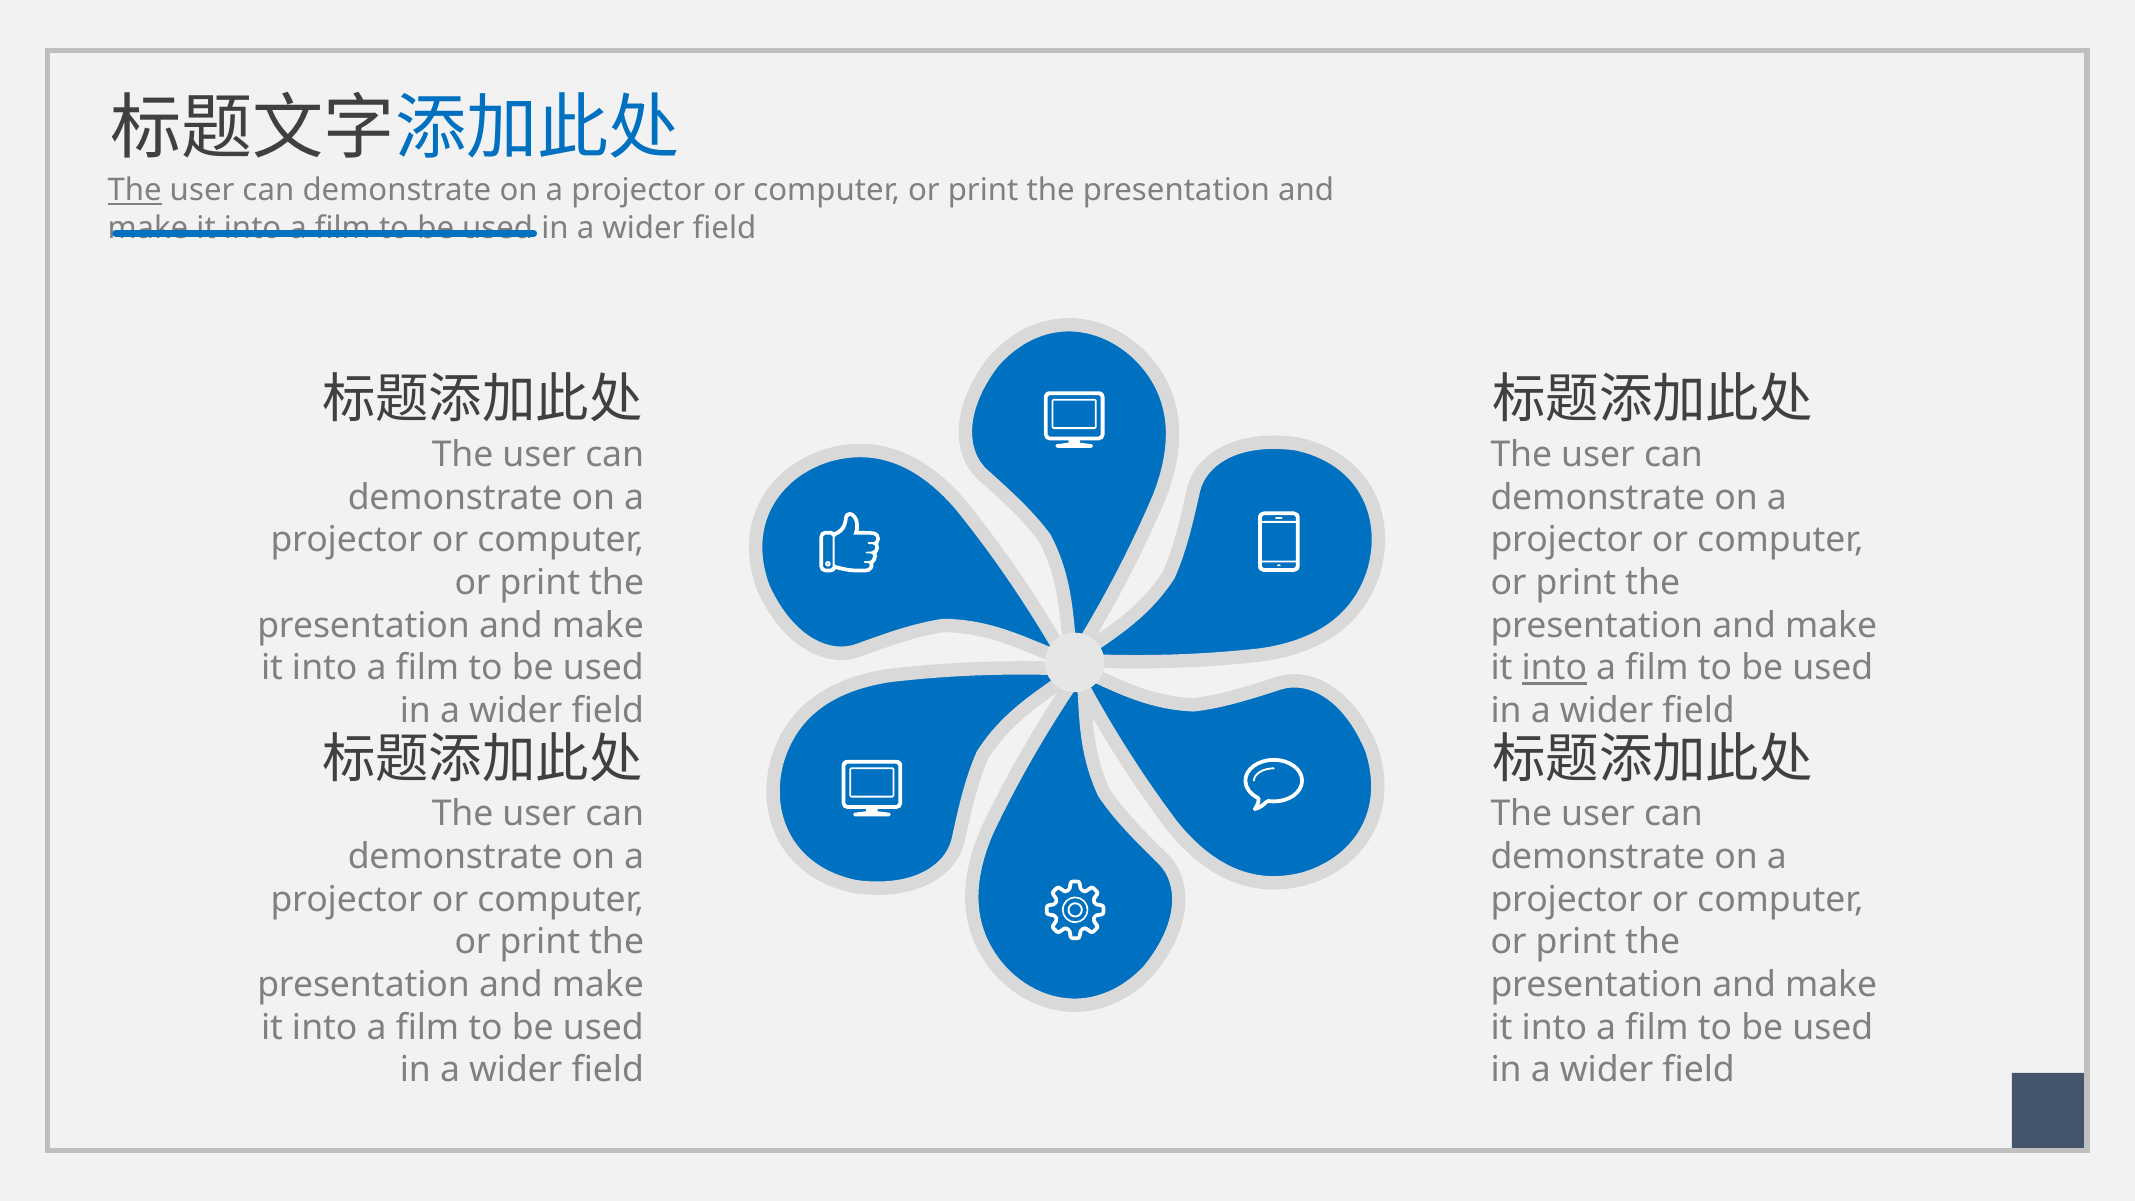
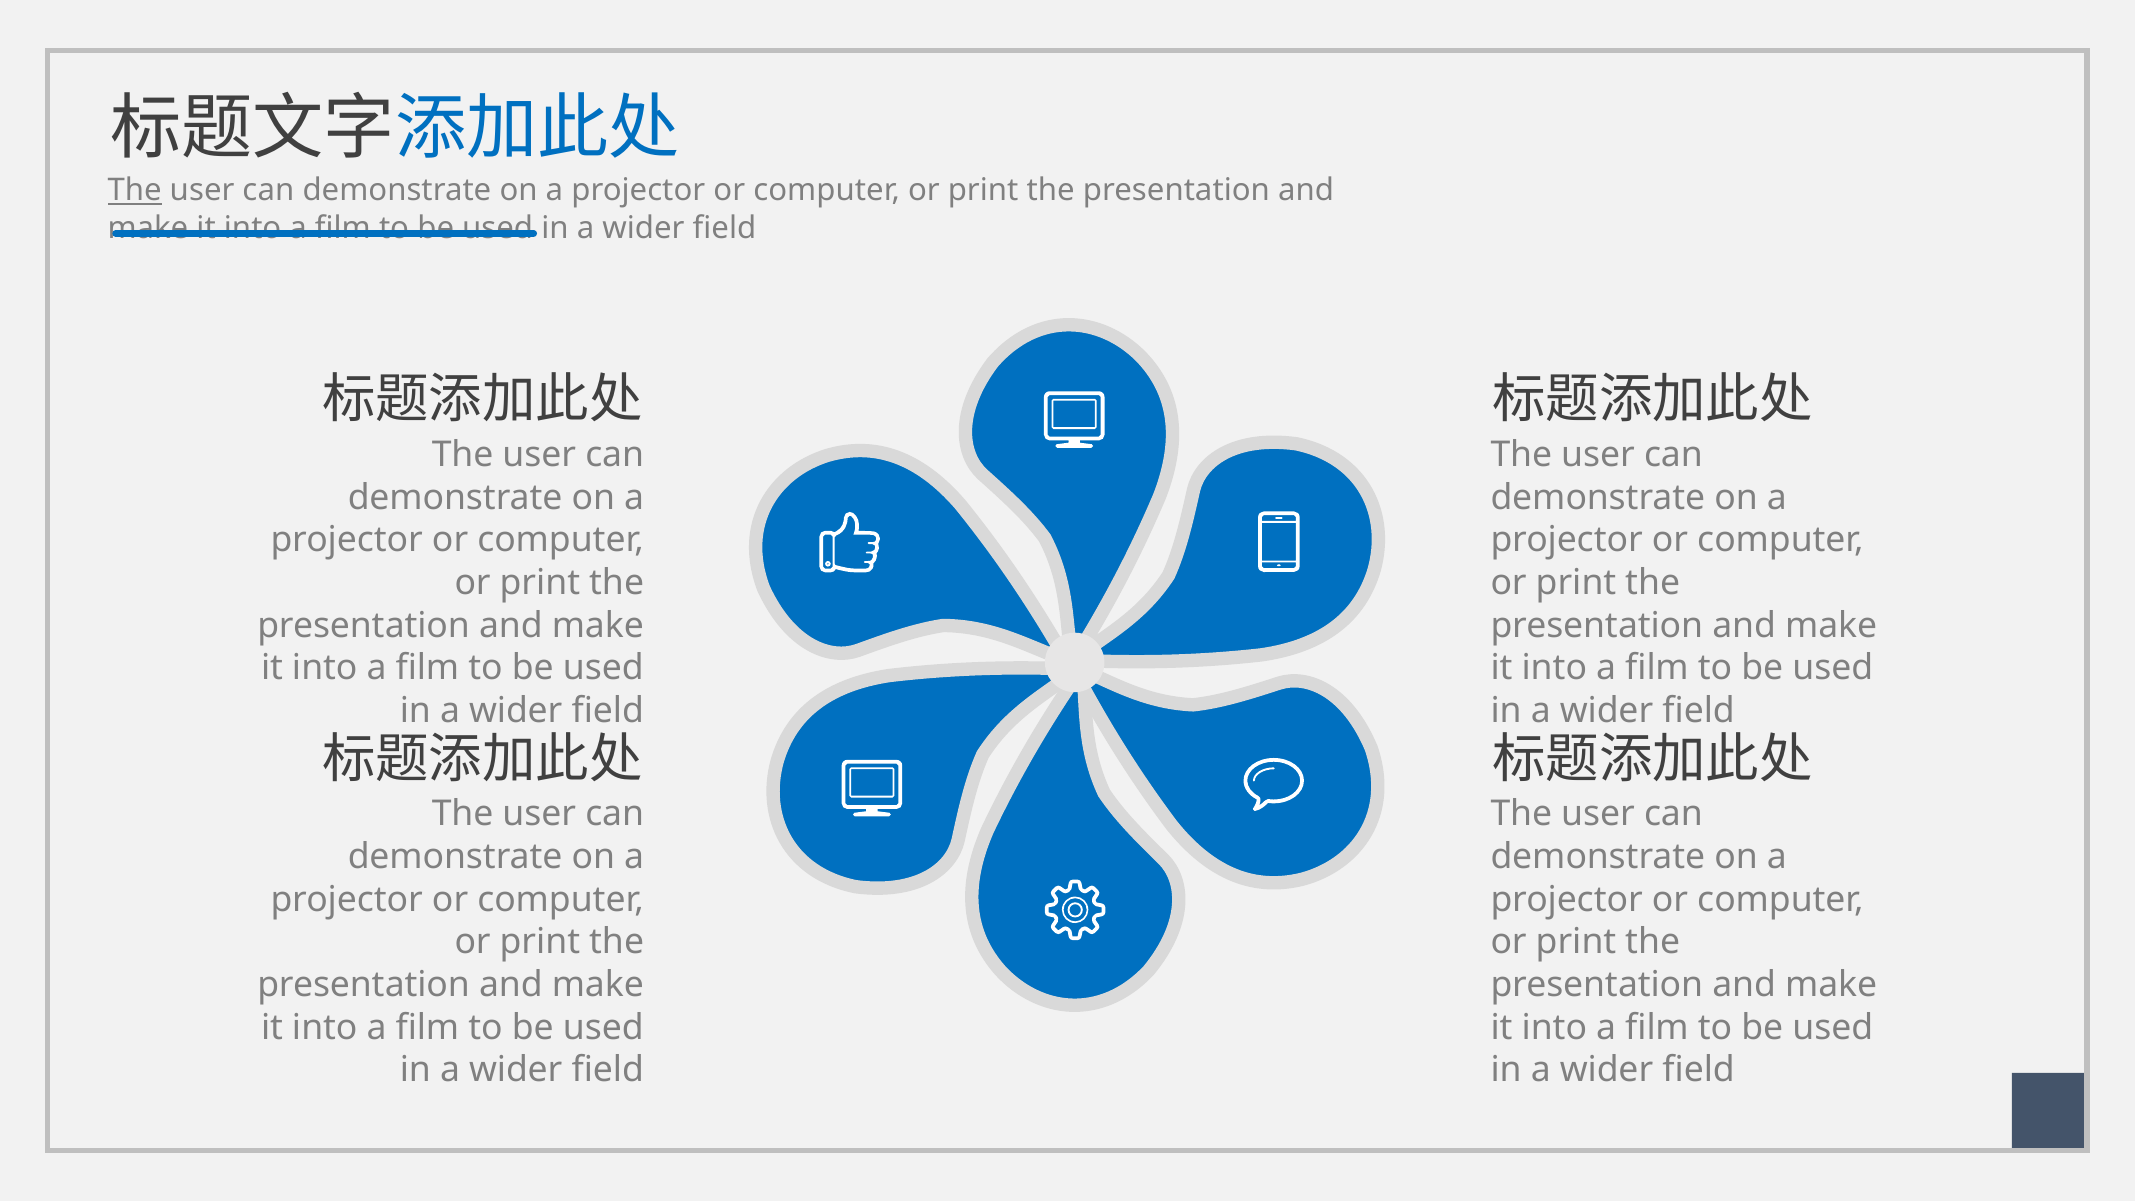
into at (1554, 668) underline: present -> none
